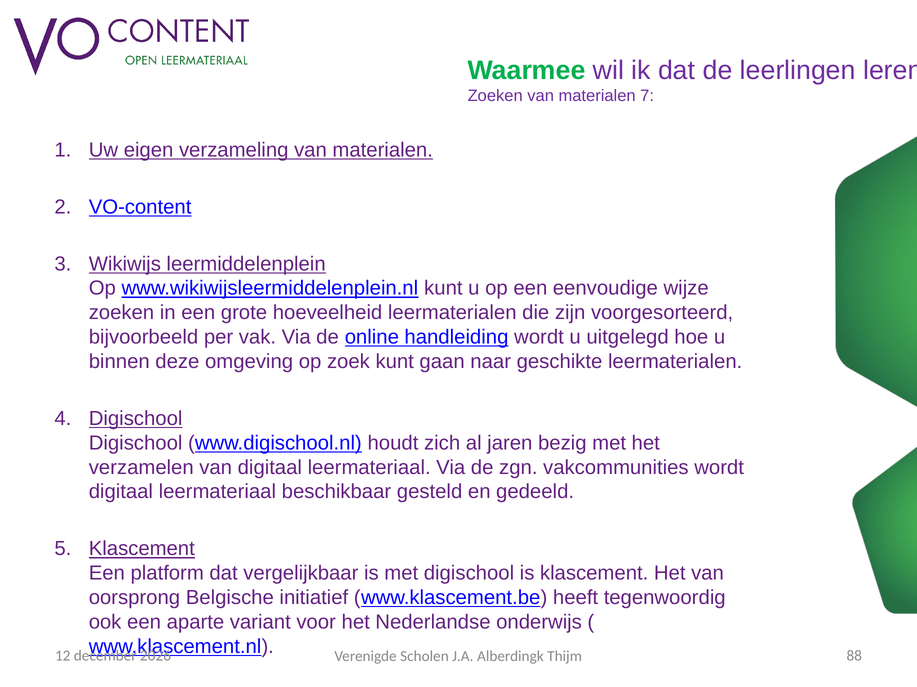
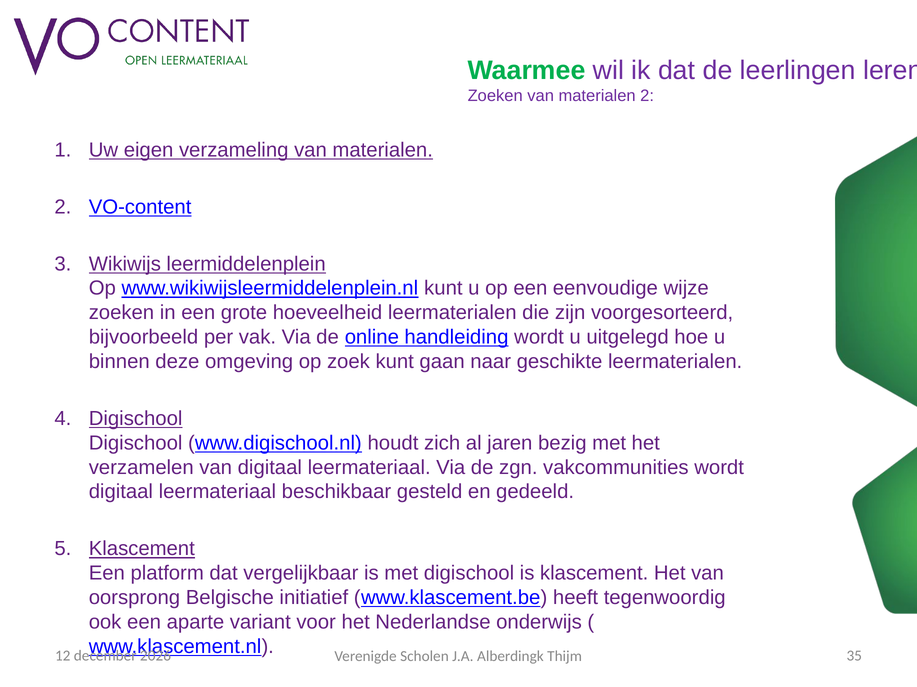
Zoeken van materialen 7: 7 -> 2
88: 88 -> 35
